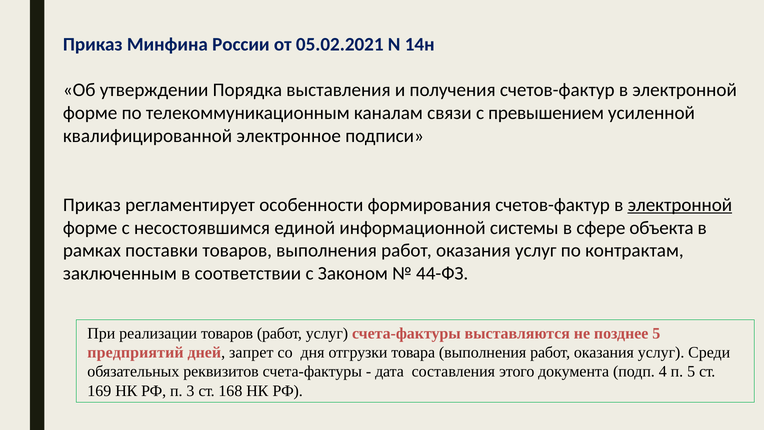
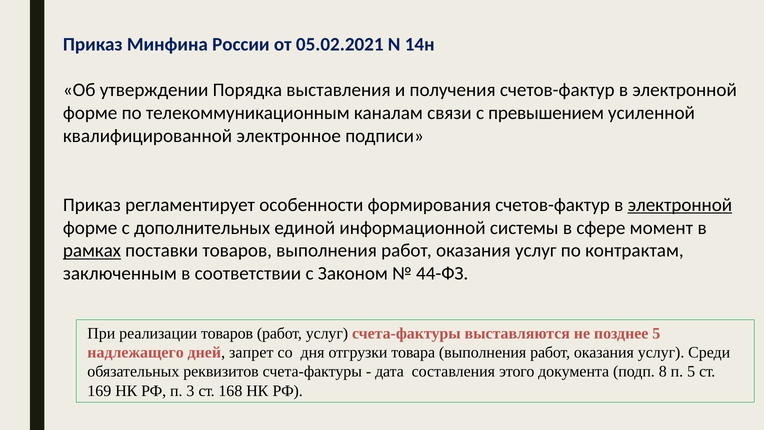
несостоявшимся: несостоявшимся -> дополнительных
объекта: объекта -> момент
рамках underline: none -> present
предприятий: предприятий -> надлежащего
4: 4 -> 8
